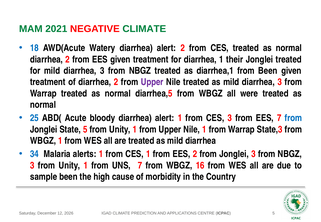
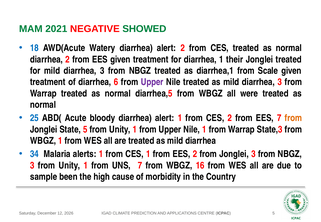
NEGATIVE CLIMATE: CLIMATE -> SHOWED
from Been: Been -> Scale
of diarrhea 2: 2 -> 6
CES 3: 3 -> 2
from at (293, 118) colour: blue -> orange
